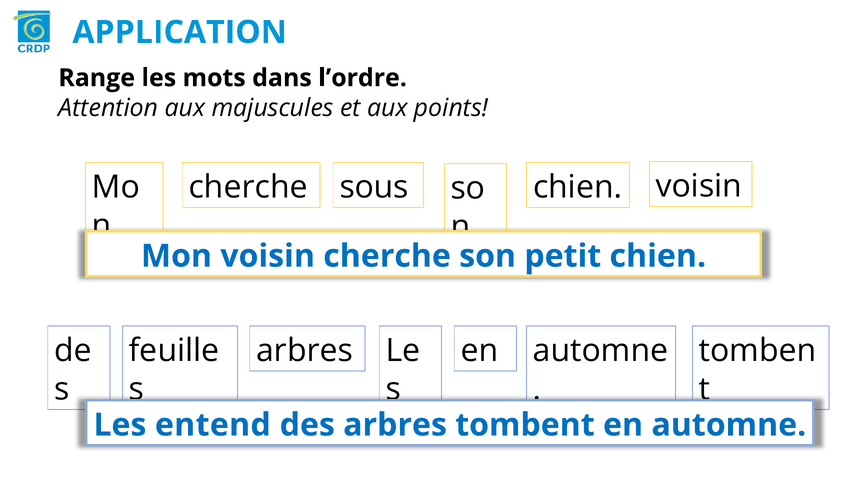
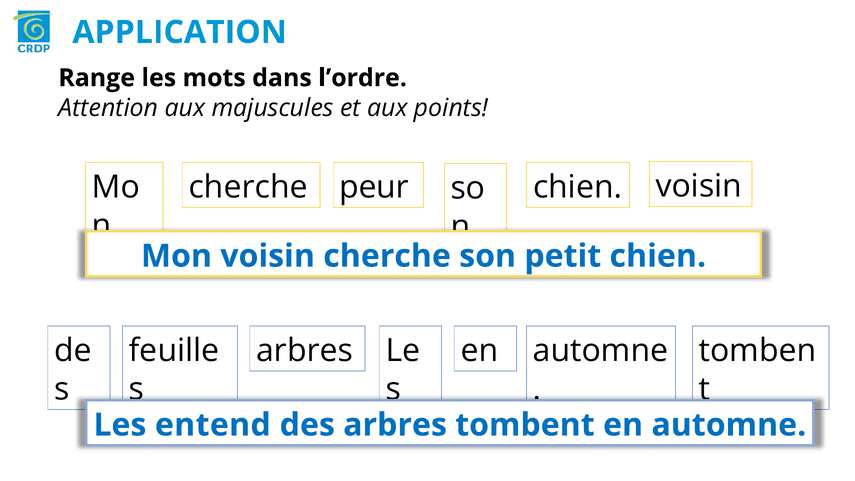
sous: sous -> peur
